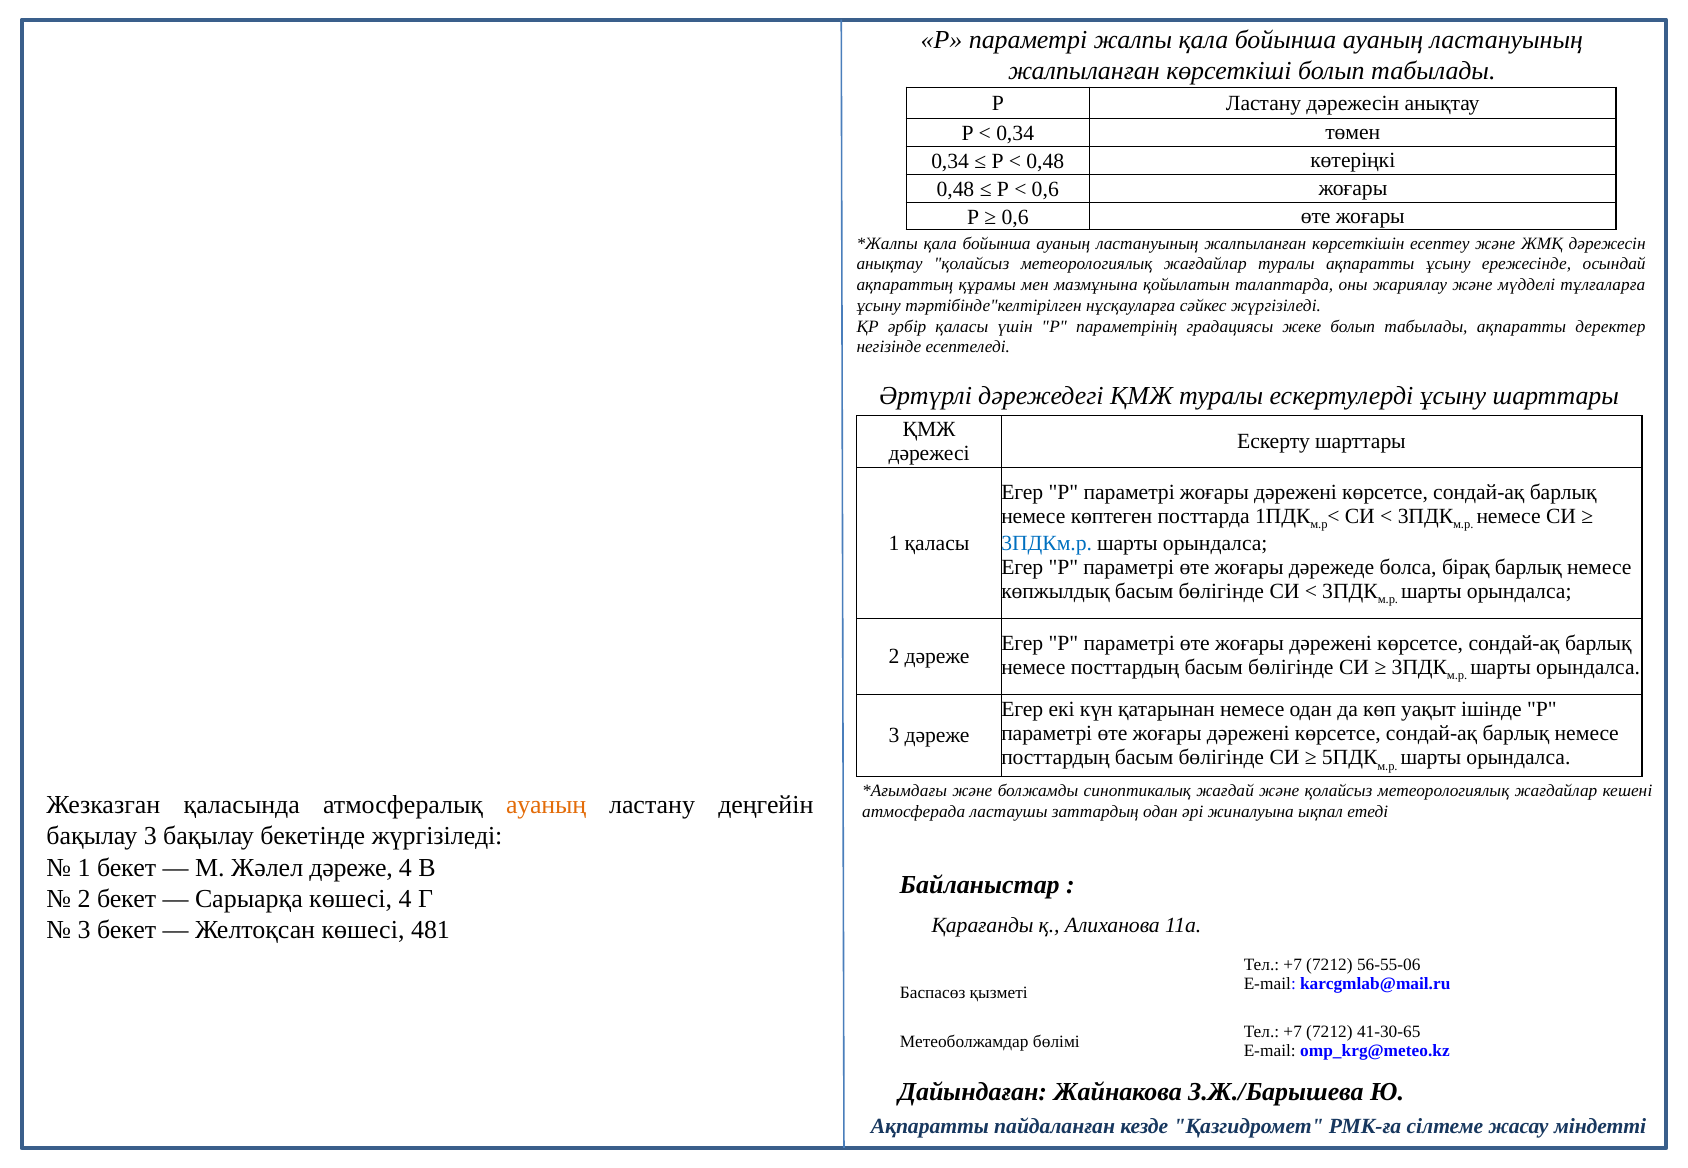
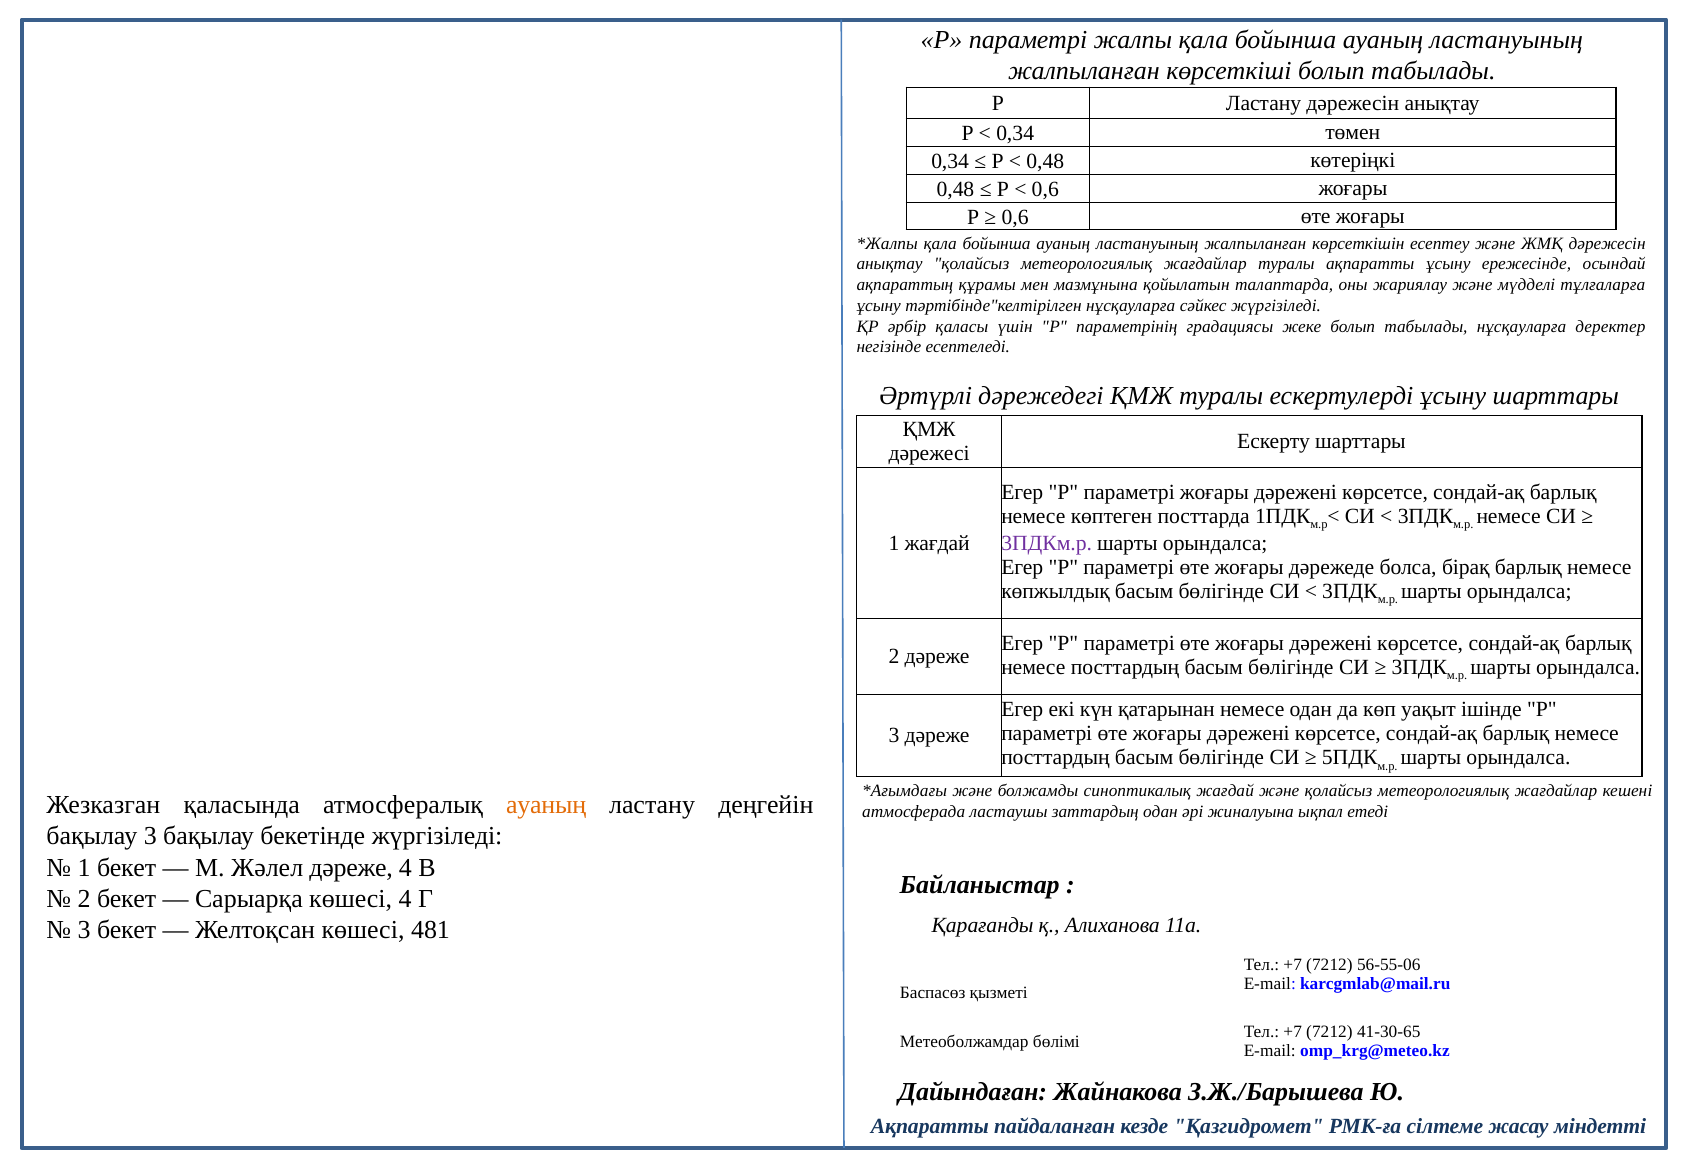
табылады ақпаратты: ақпаратты -> нұсқауларға
1 қаласы: қаласы -> жағдай
3ПДКм.р colour: blue -> purple
